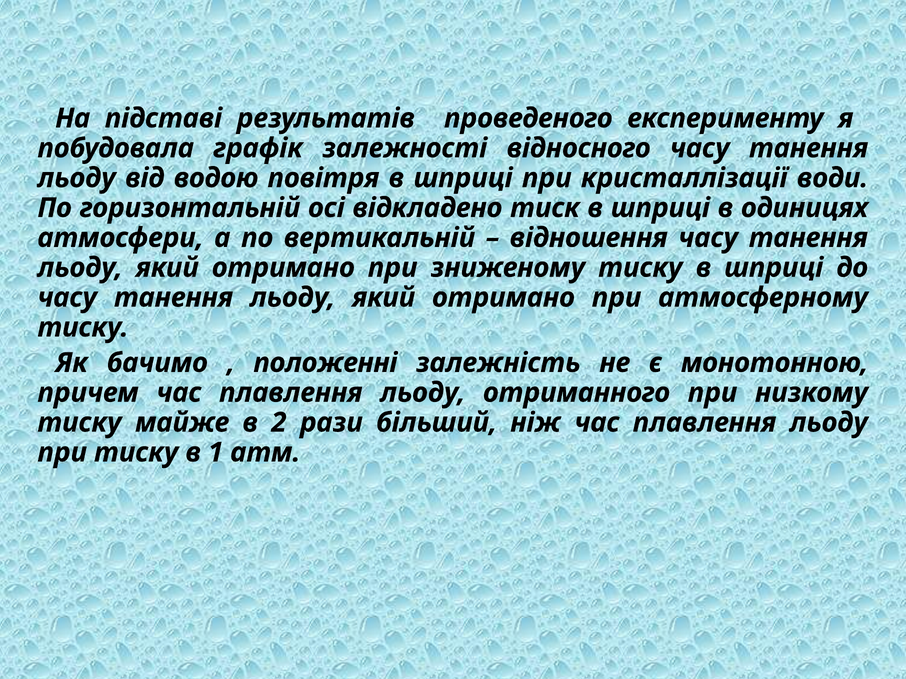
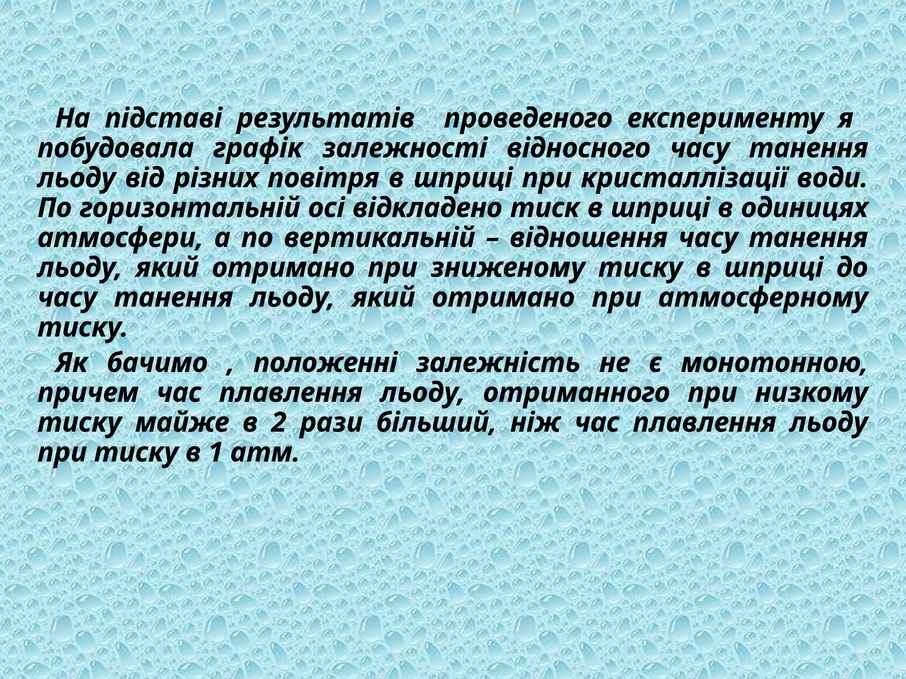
водою: водою -> різних
